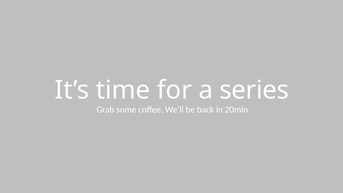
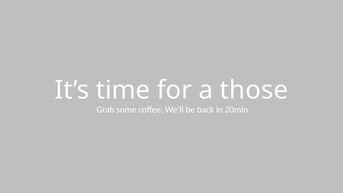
series: series -> those
